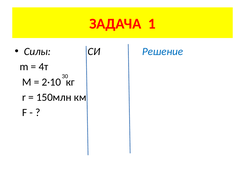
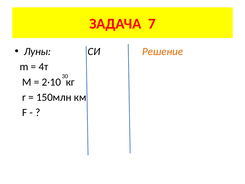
1: 1 -> 7
Силы: Силы -> Луны
Решение colour: blue -> orange
